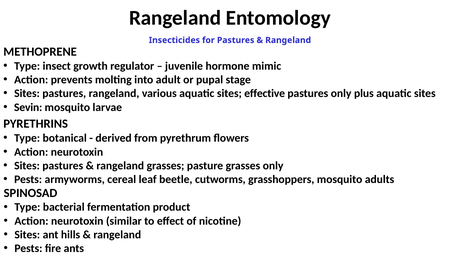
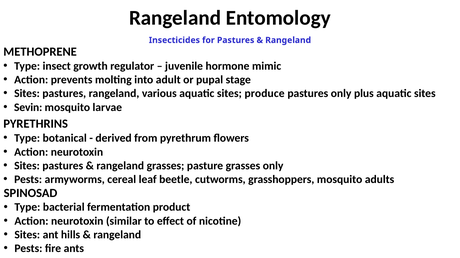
effective: effective -> produce
